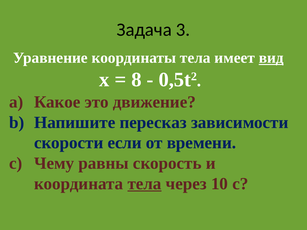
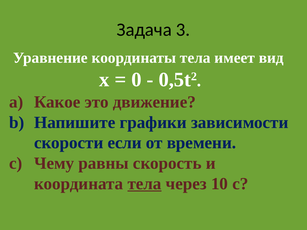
вид underline: present -> none
8: 8 -> 0
пересказ: пересказ -> графики
